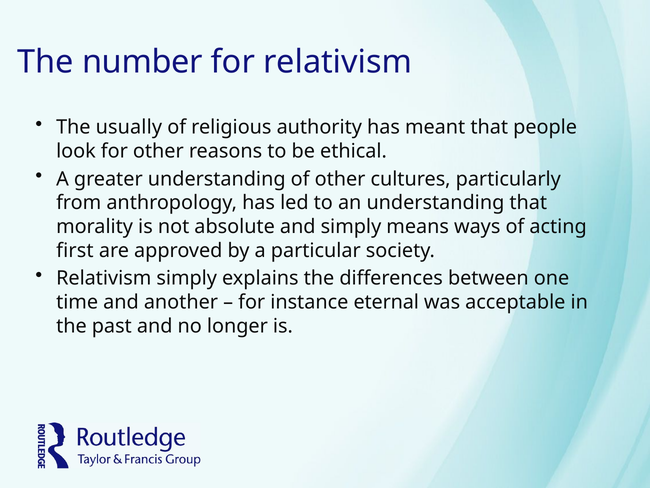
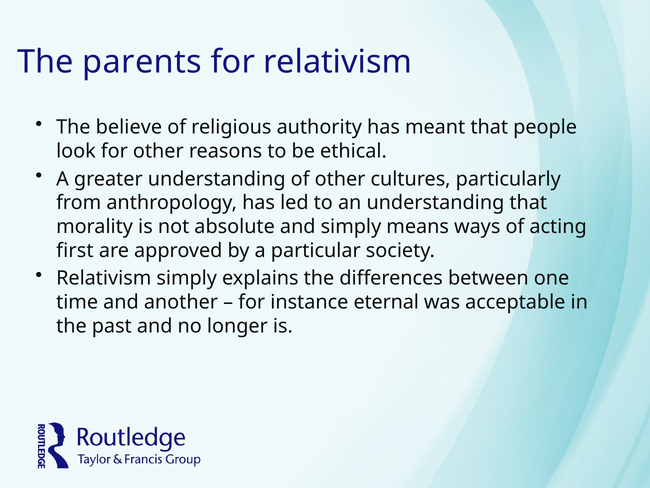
number: number -> parents
usually: usually -> believe
